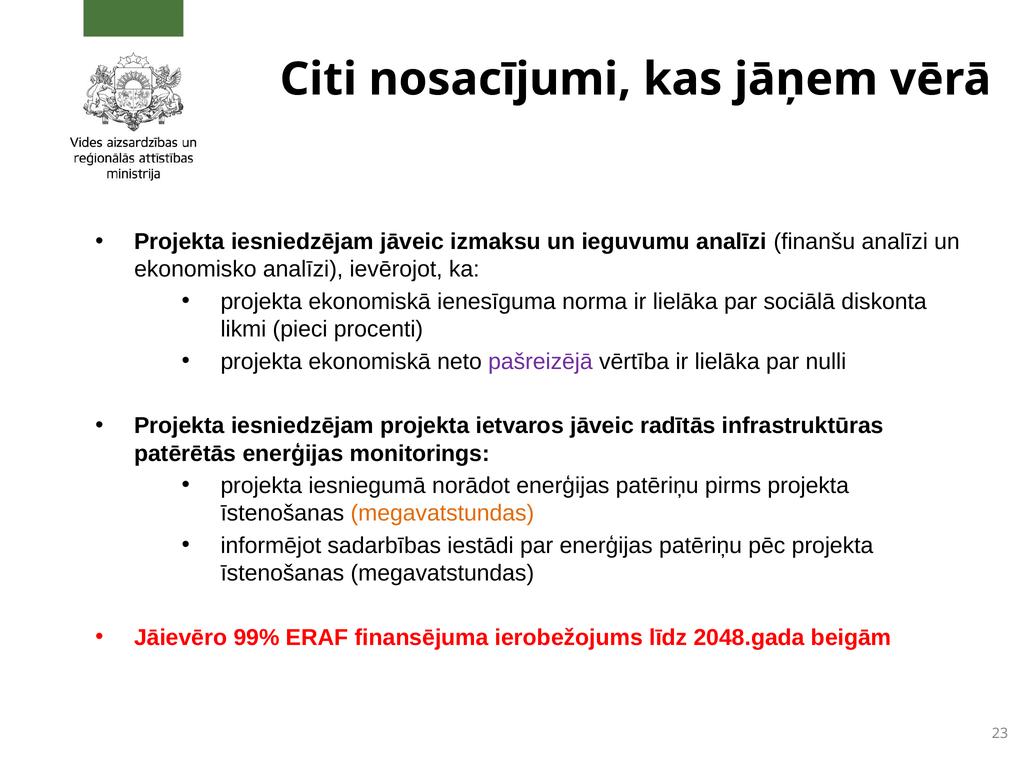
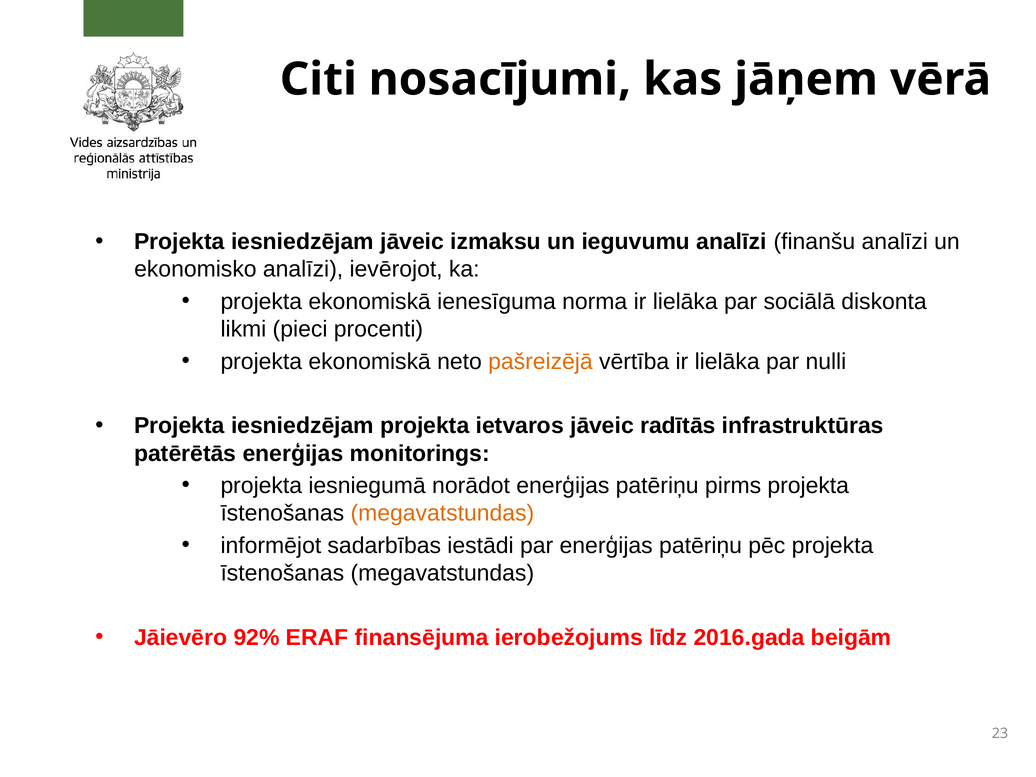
pašreizējā colour: purple -> orange
99%: 99% -> 92%
2048.gada: 2048.gada -> 2016.gada
